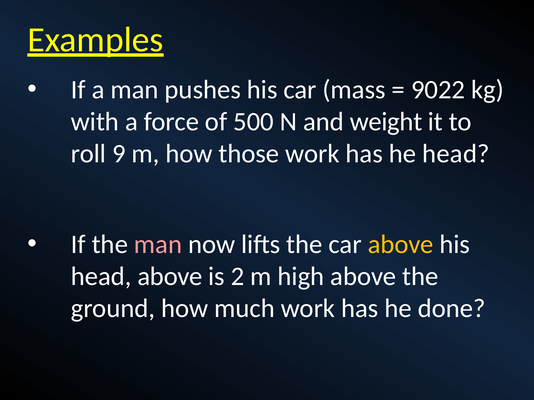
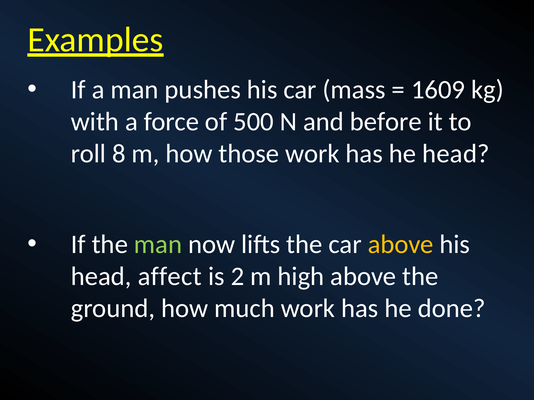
9022: 9022 -> 1609
weight: weight -> before
9: 9 -> 8
man at (158, 245) colour: pink -> light green
head above: above -> affect
